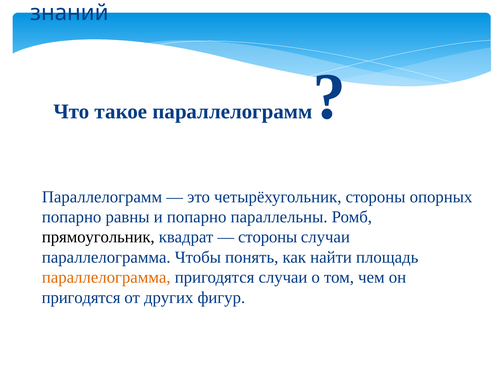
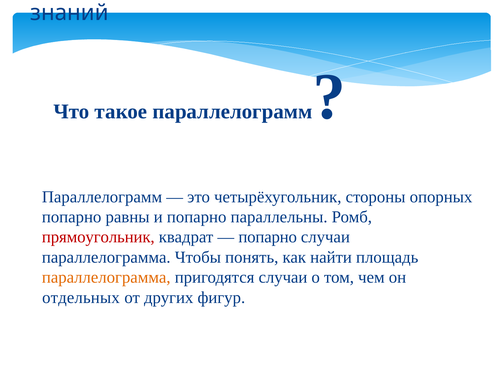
прямоугольник colour: black -> red
стороны at (268, 237): стороны -> попарно
пригодятся at (81, 297): пригодятся -> отдельных
